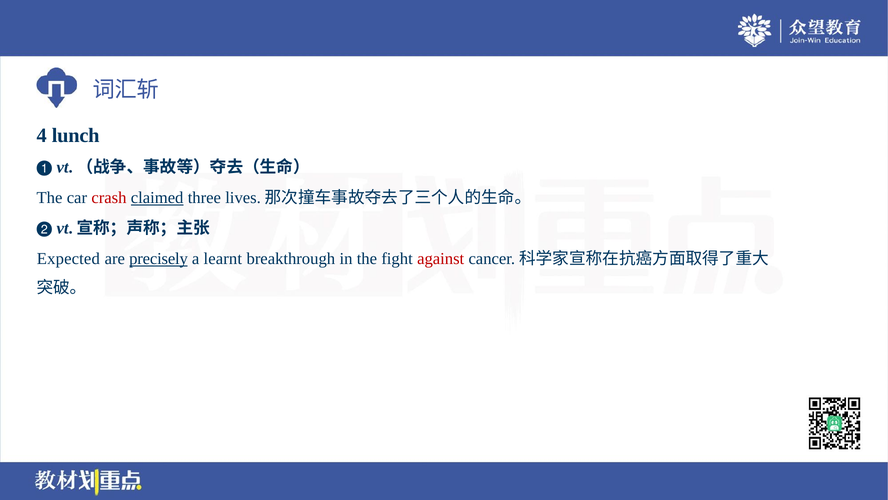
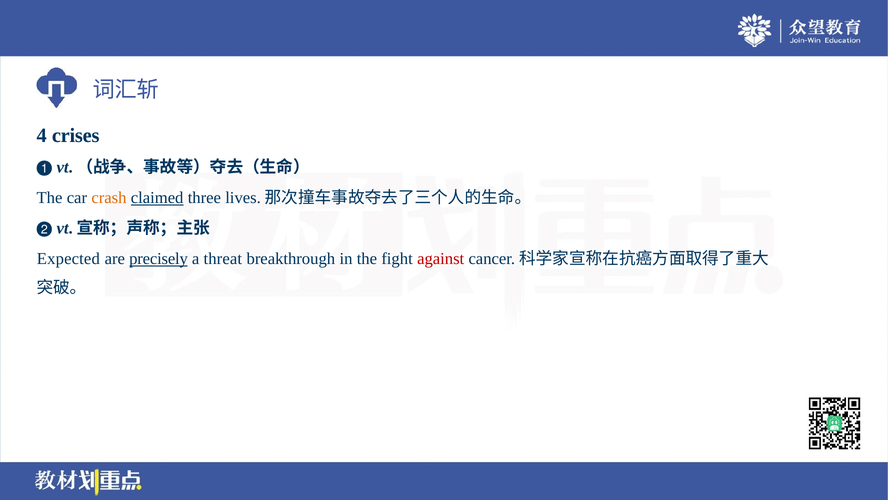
lunch: lunch -> crises
crash colour: red -> orange
learnt: learnt -> threat
